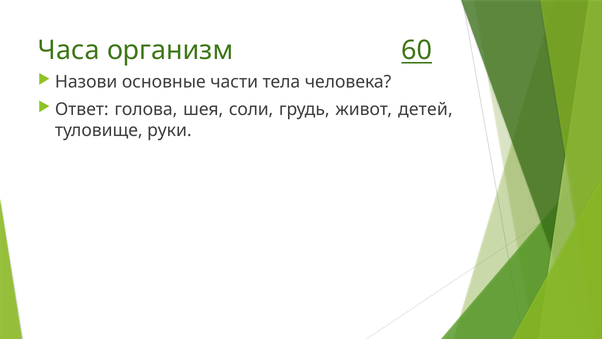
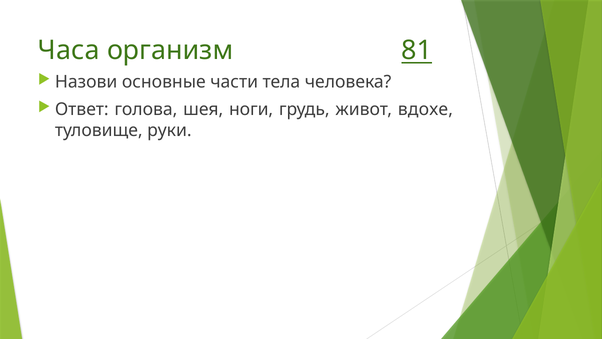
60: 60 -> 81
соли: соли -> ноги
детей: детей -> вдохе
